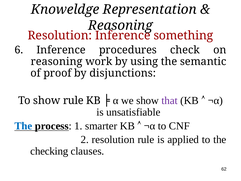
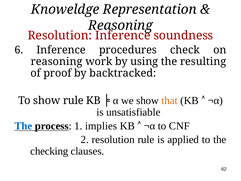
something: something -> soundness
semantic: semantic -> resulting
disjunctions: disjunctions -> backtracked
that colour: purple -> orange
smarter: smarter -> implies
